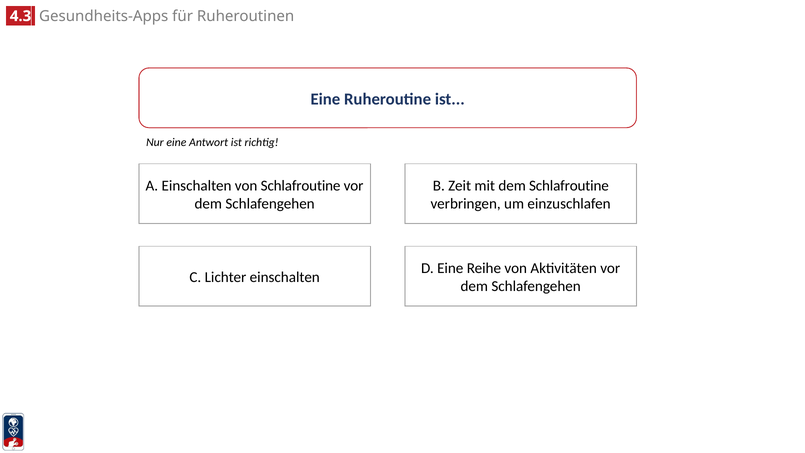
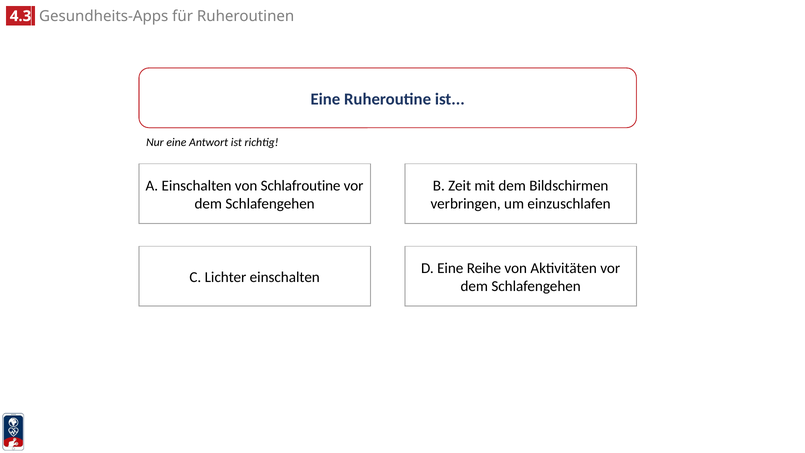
dem Schlafroutine: Schlafroutine -> Bildschirmen
